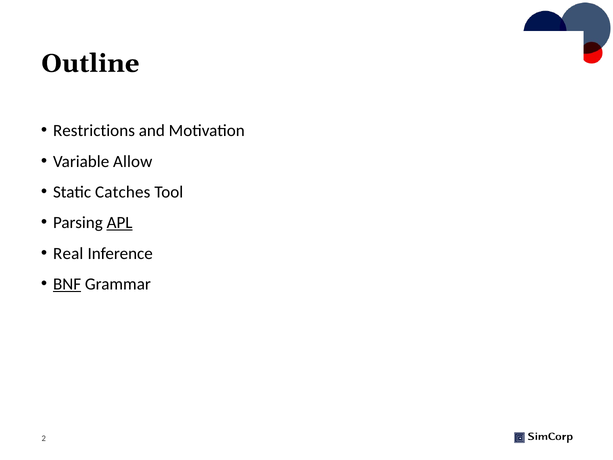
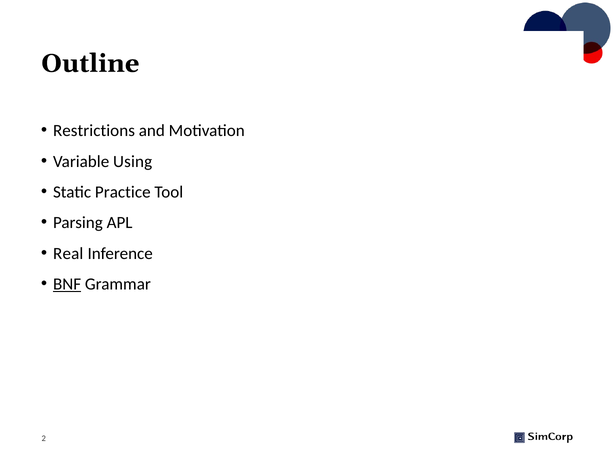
Allow: Allow -> Using
Catches: Catches -> Practice
APL underline: present -> none
